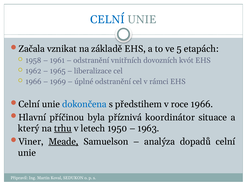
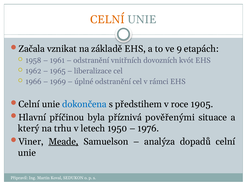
CELNÍ at (108, 19) colour: blue -> orange
5: 5 -> 9
roce 1966: 1966 -> 1905
koordinátor: koordinátor -> pověřenými
trhu underline: present -> none
1963: 1963 -> 1976
